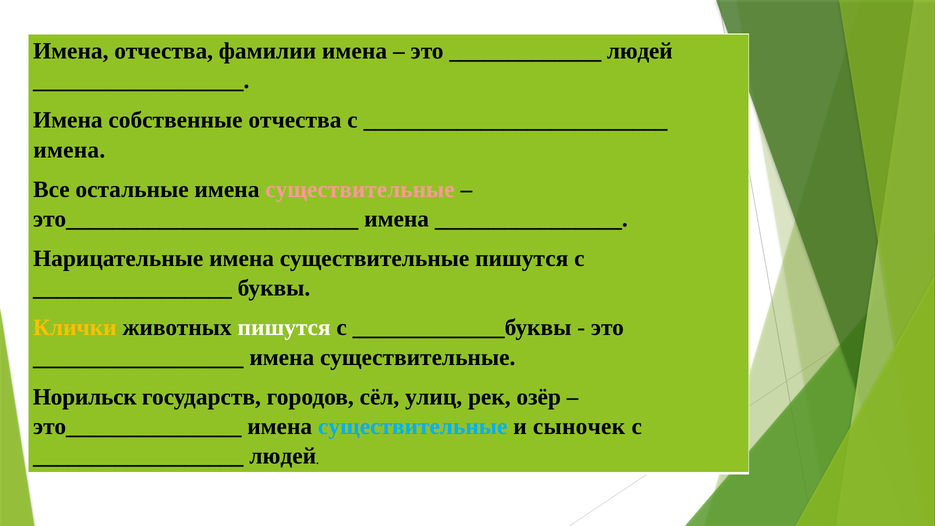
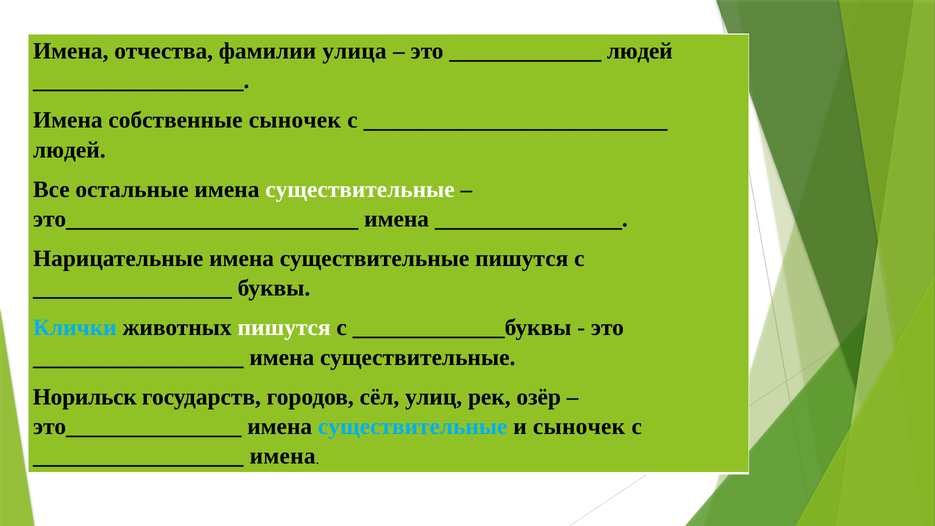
фамилии имена: имена -> улица
собственные отчества: отчества -> сыночек
имена at (69, 150): имена -> людей
существительные at (360, 189) colour: pink -> white
Клички colour: yellow -> light blue
людей at (283, 456): людей -> имена
